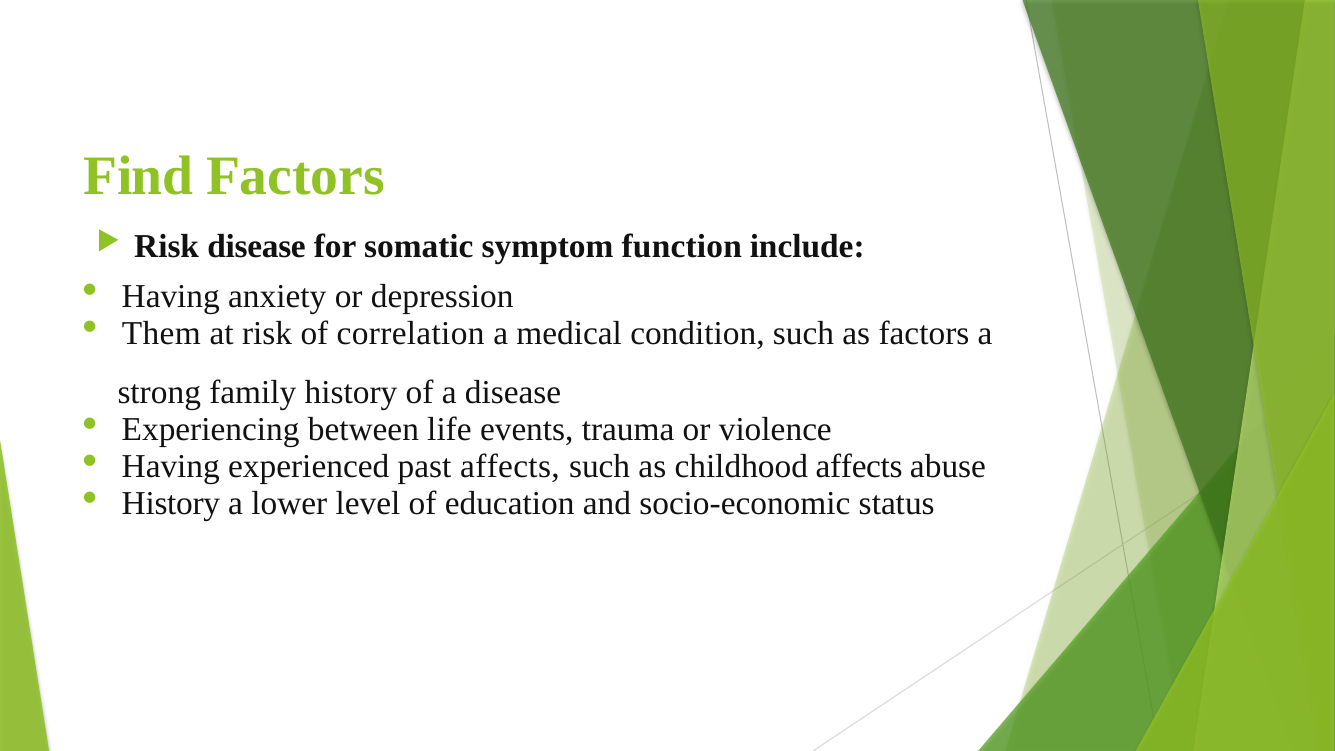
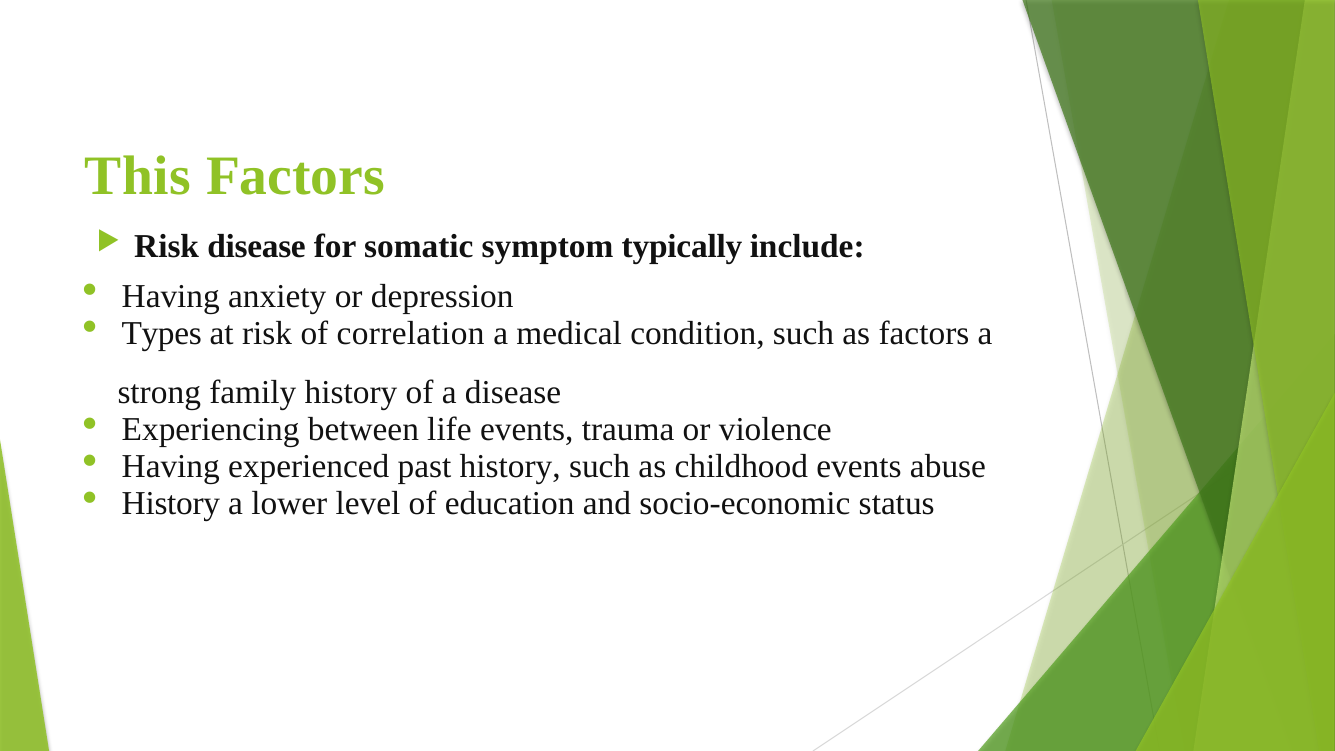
Find: Find -> This
function: function -> typically
Them: Them -> Types
past affects: affects -> history
childhood affects: affects -> events
